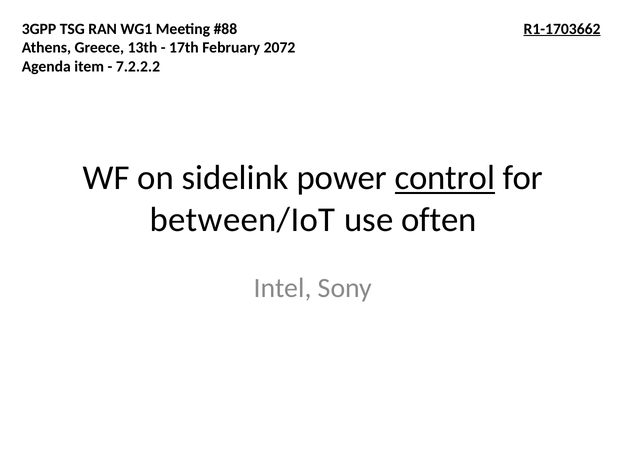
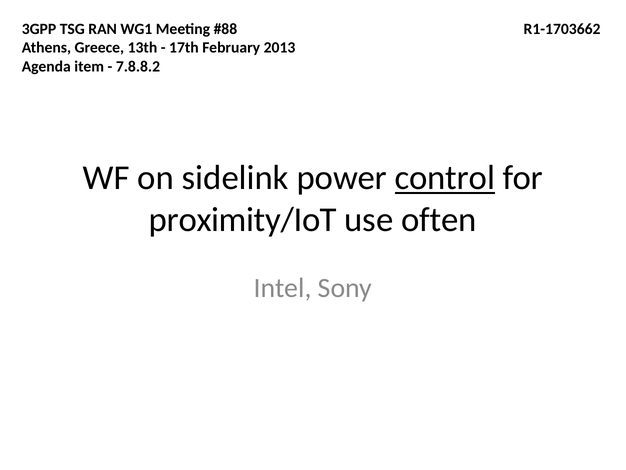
R1-1703662 underline: present -> none
2072: 2072 -> 2013
7.2.2.2: 7.2.2.2 -> 7.8.8.2
between/IoT: between/IoT -> proximity/IoT
